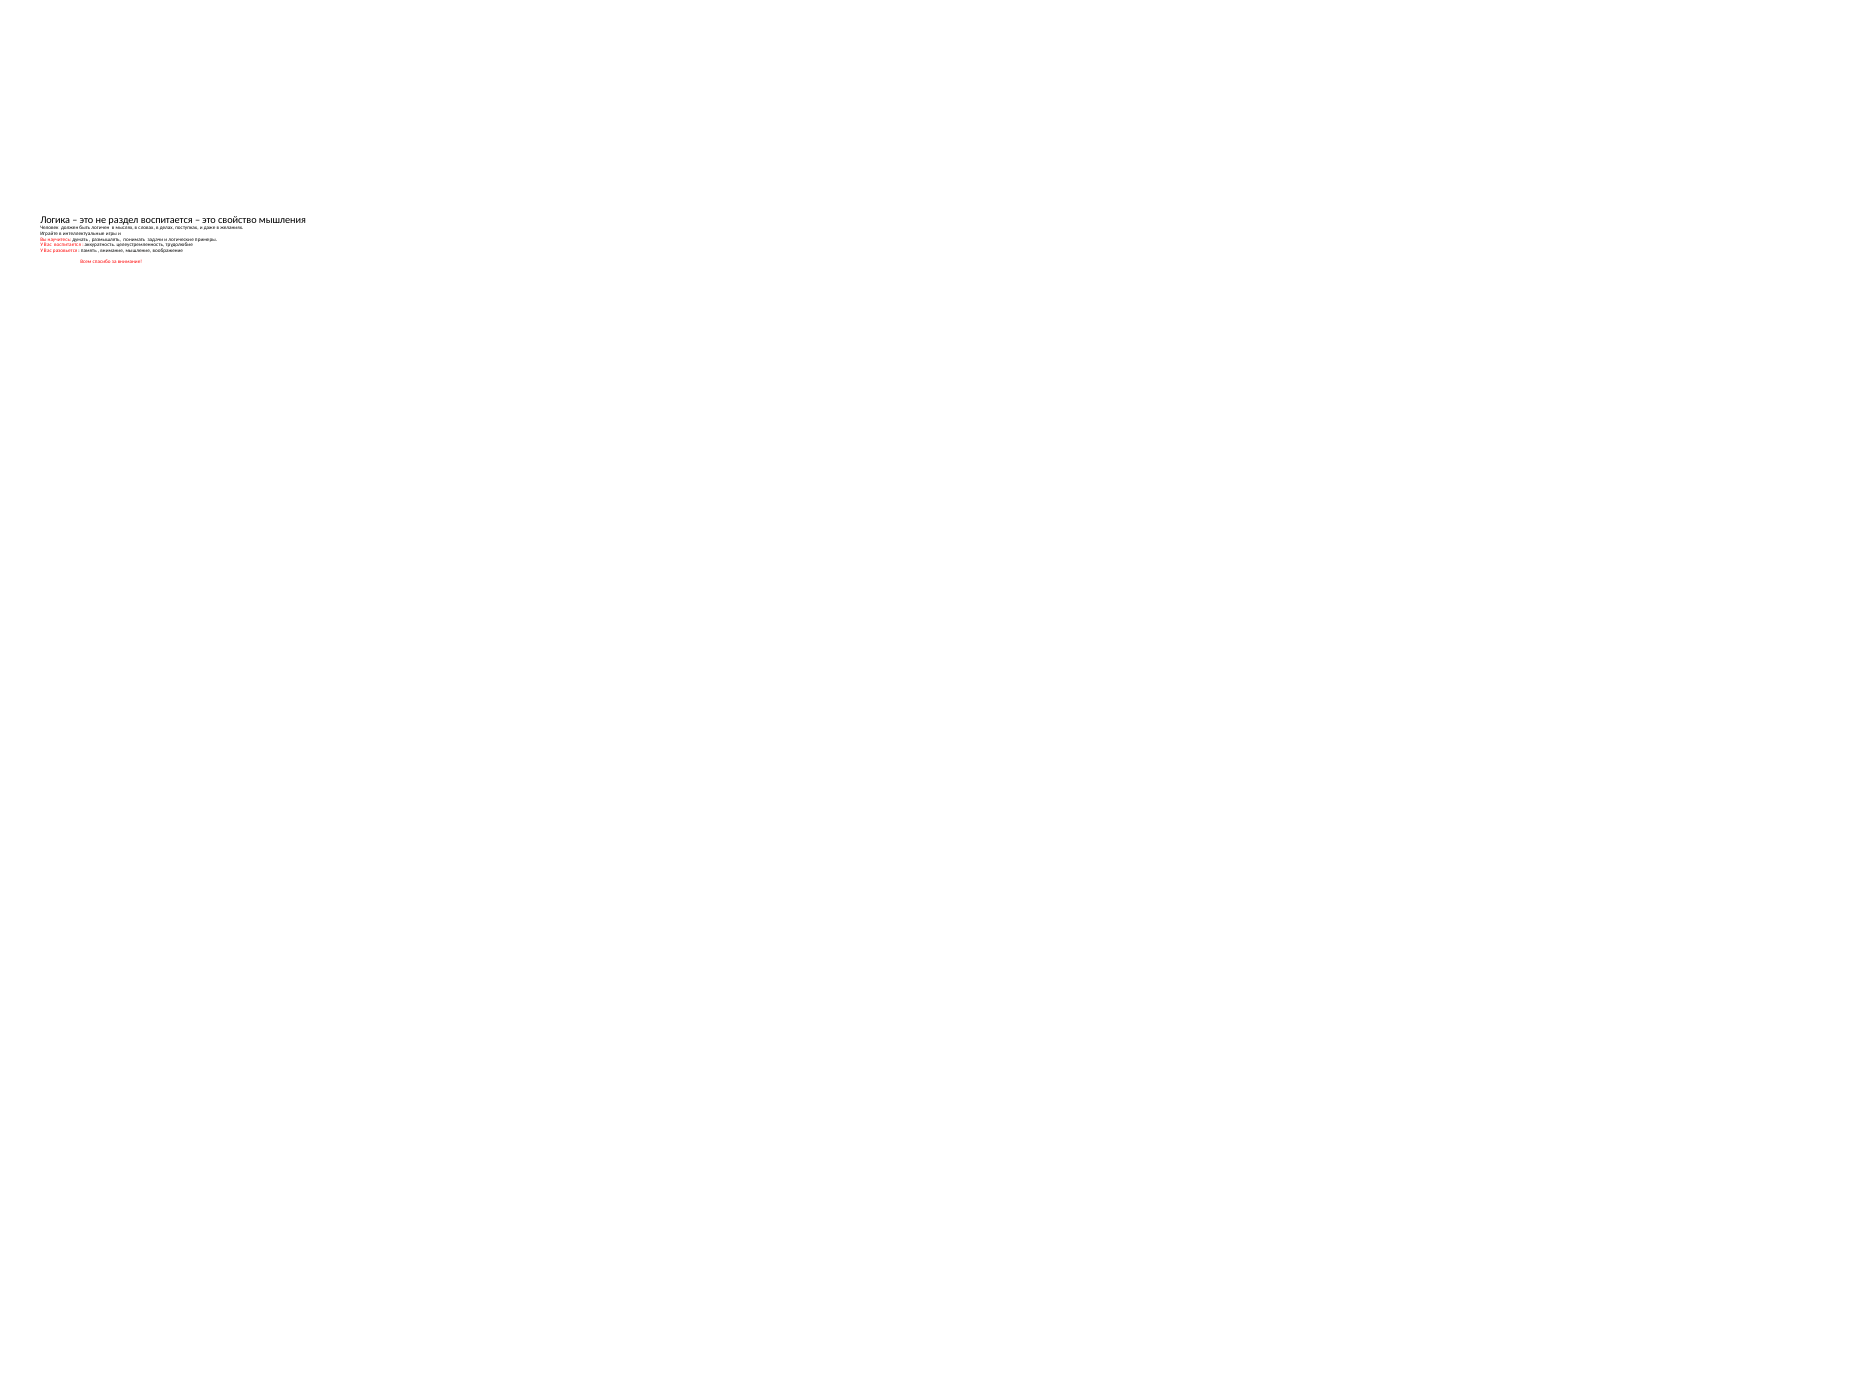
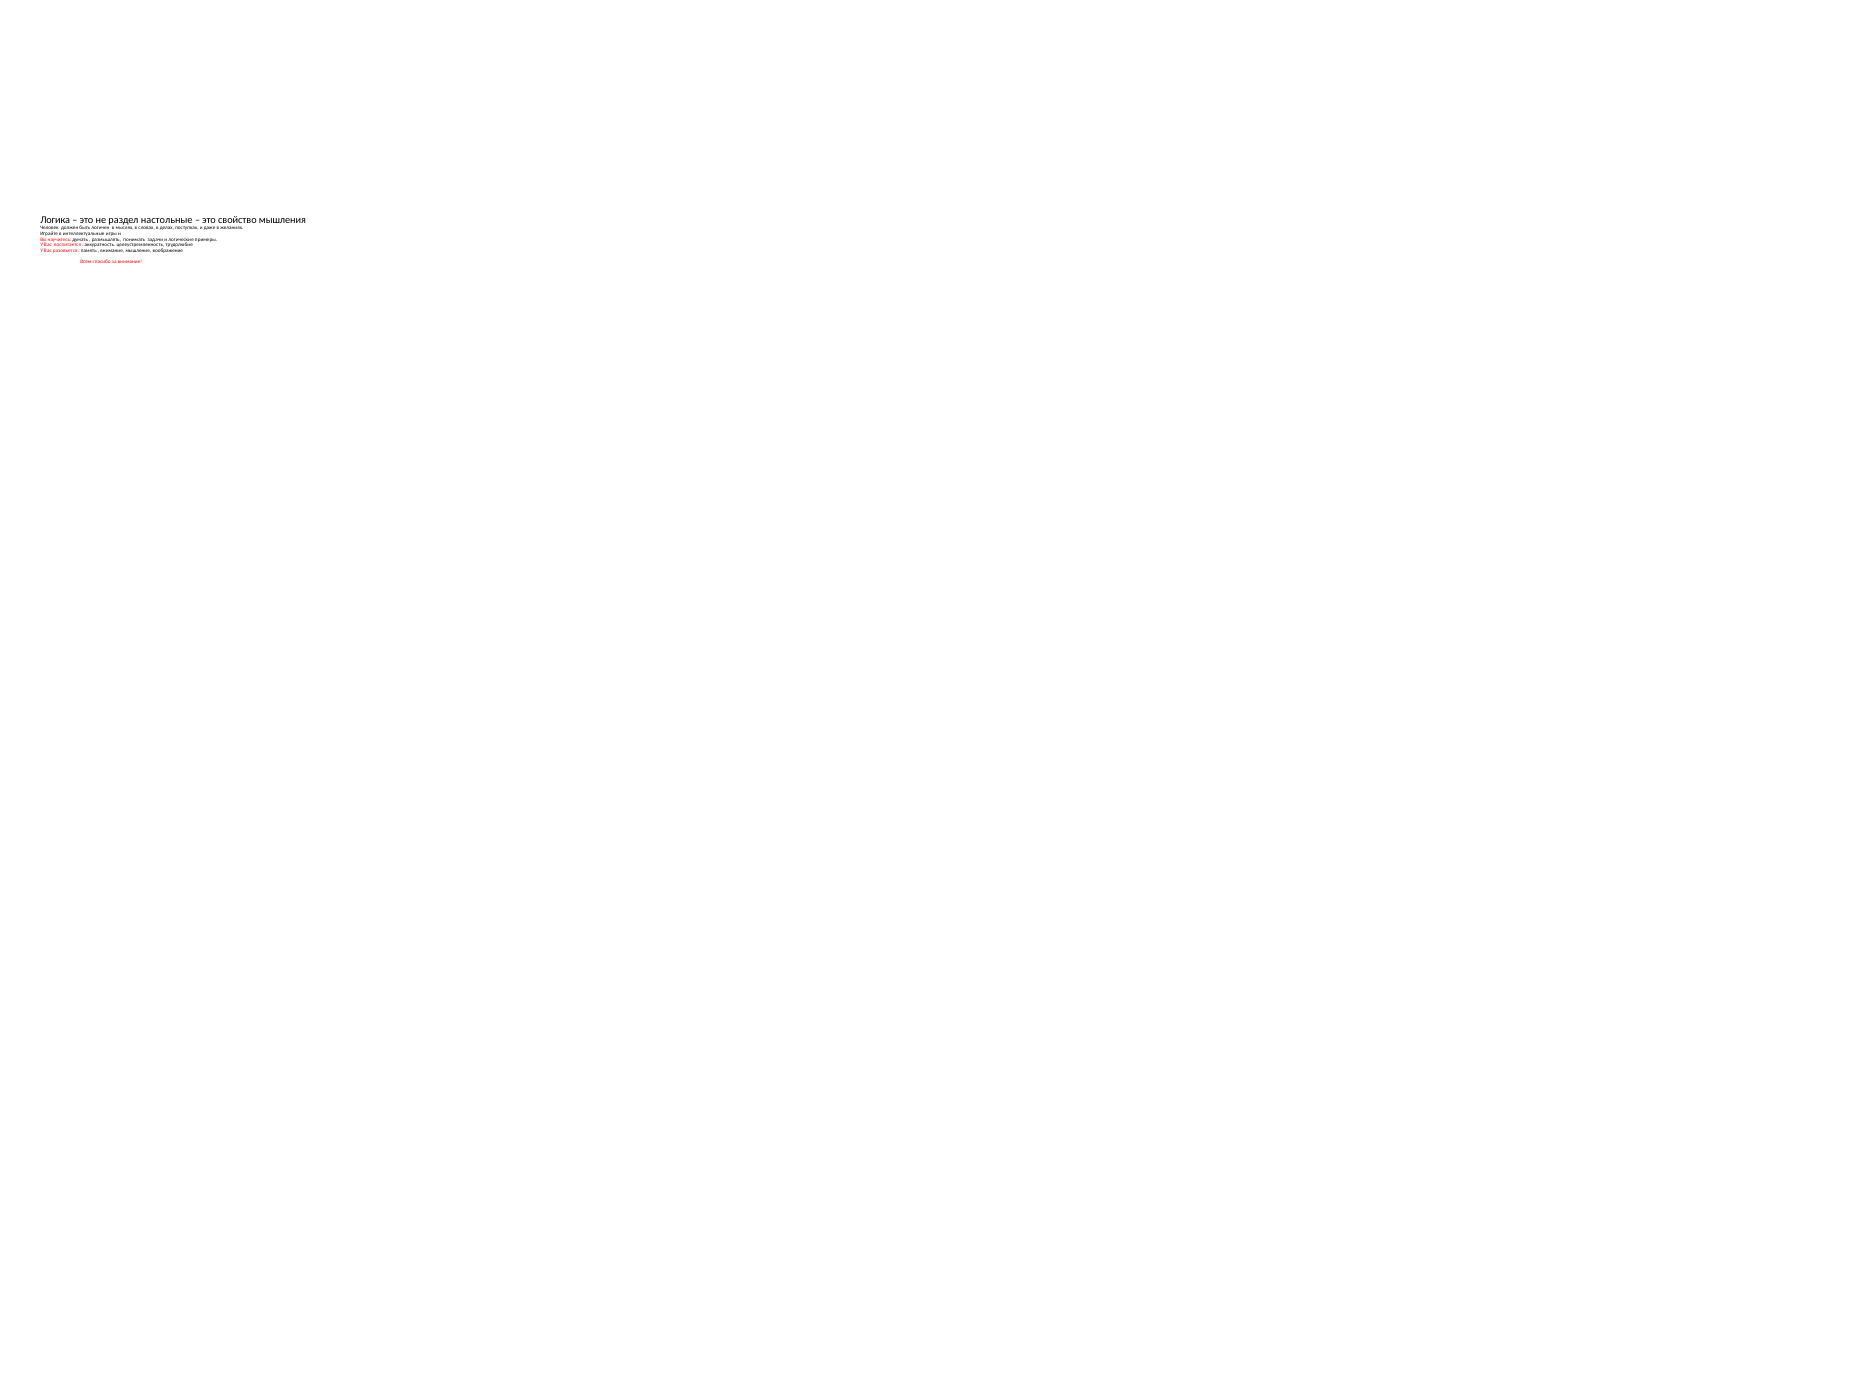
раздел воспитается: воспитается -> настольные
